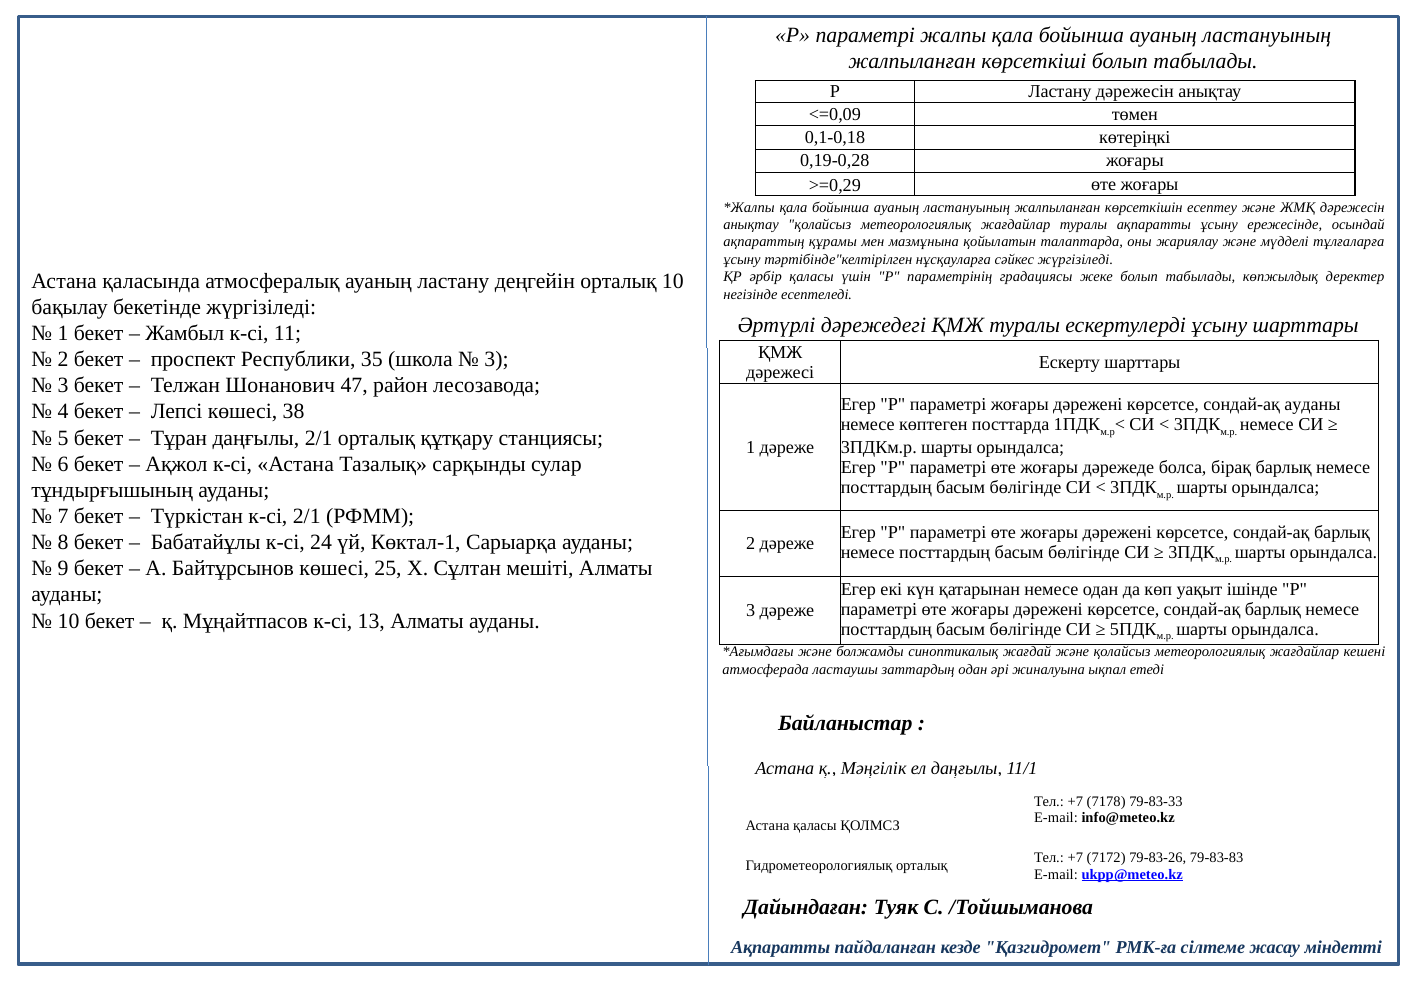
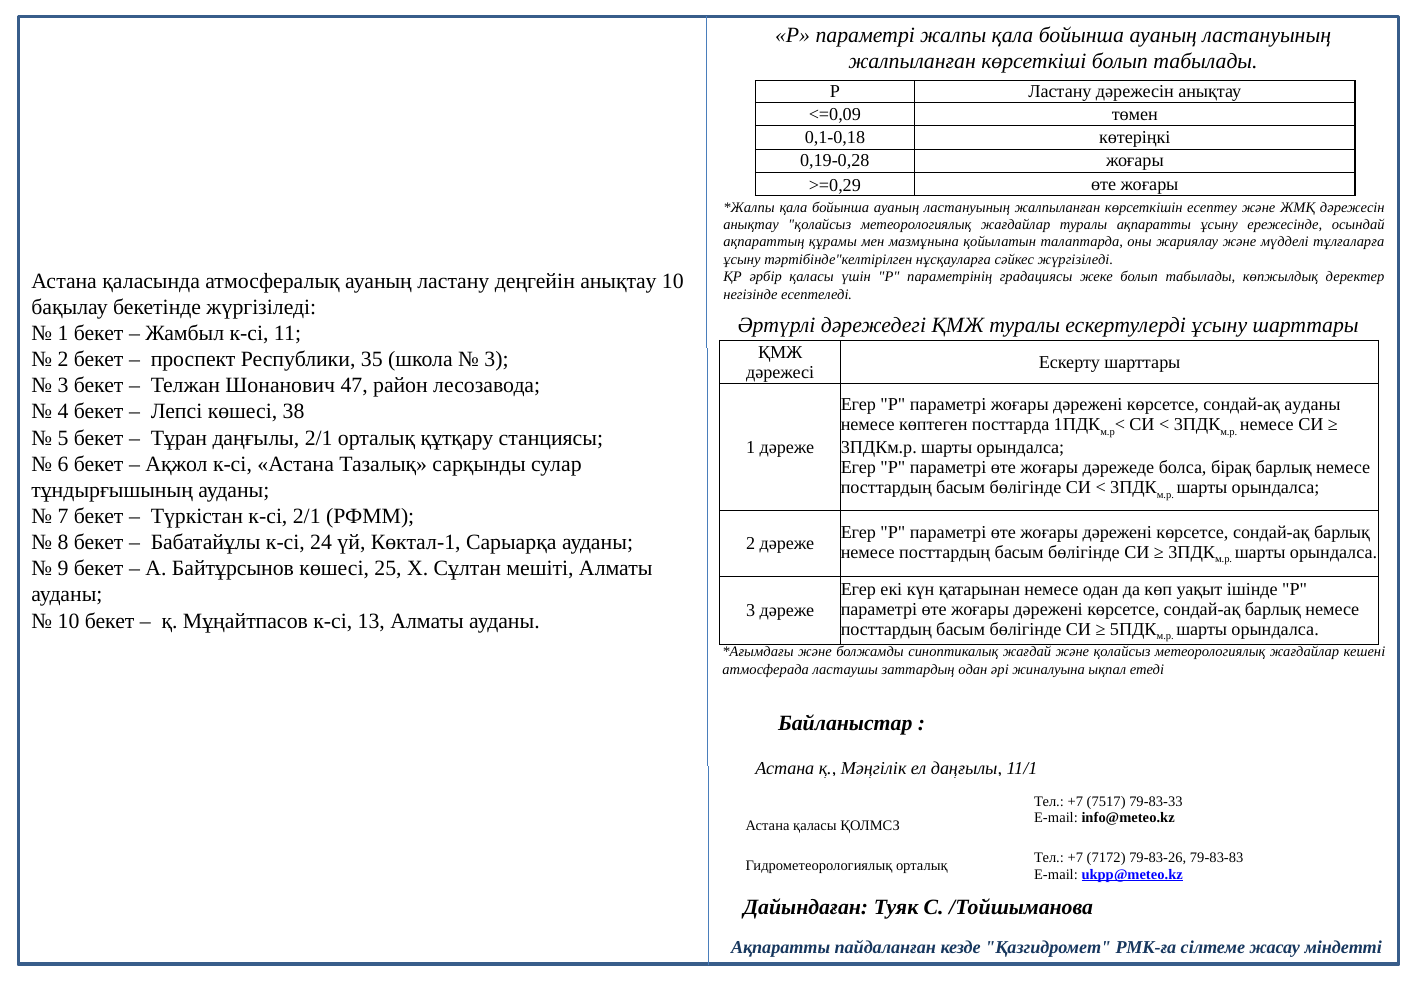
деңгейін орталық: орталық -> анықтау
7178: 7178 -> 7517
